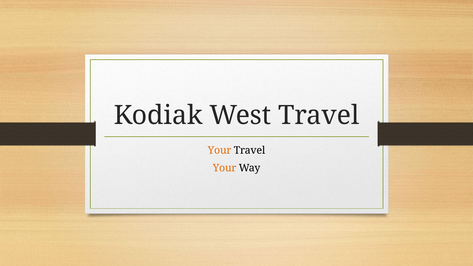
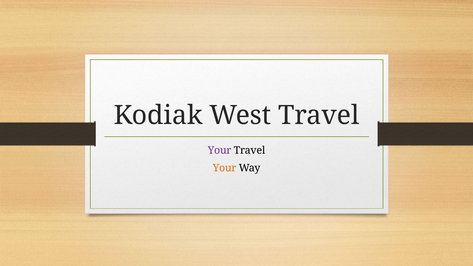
Your at (220, 151) colour: orange -> purple
